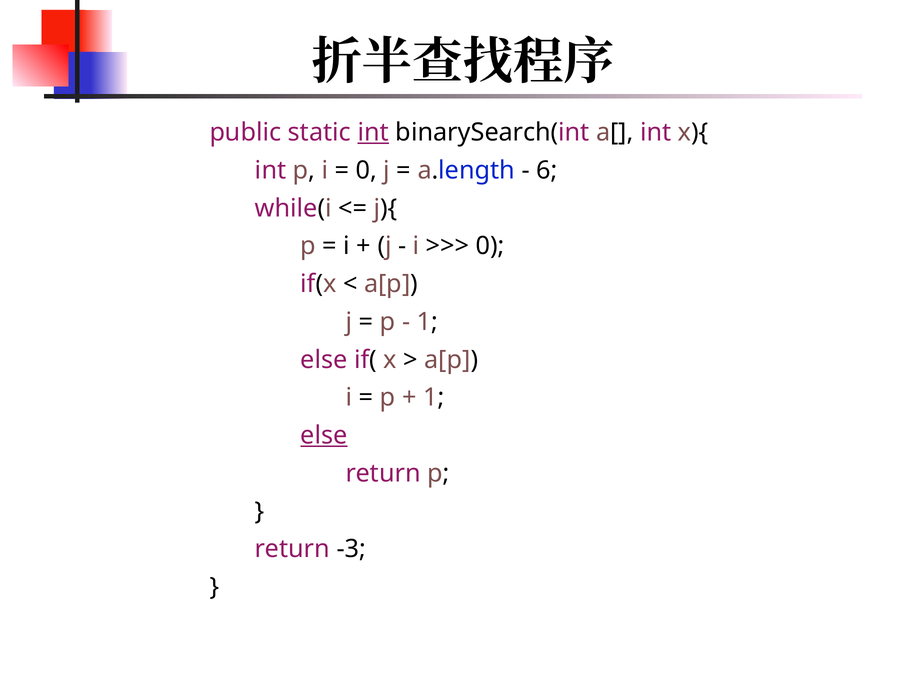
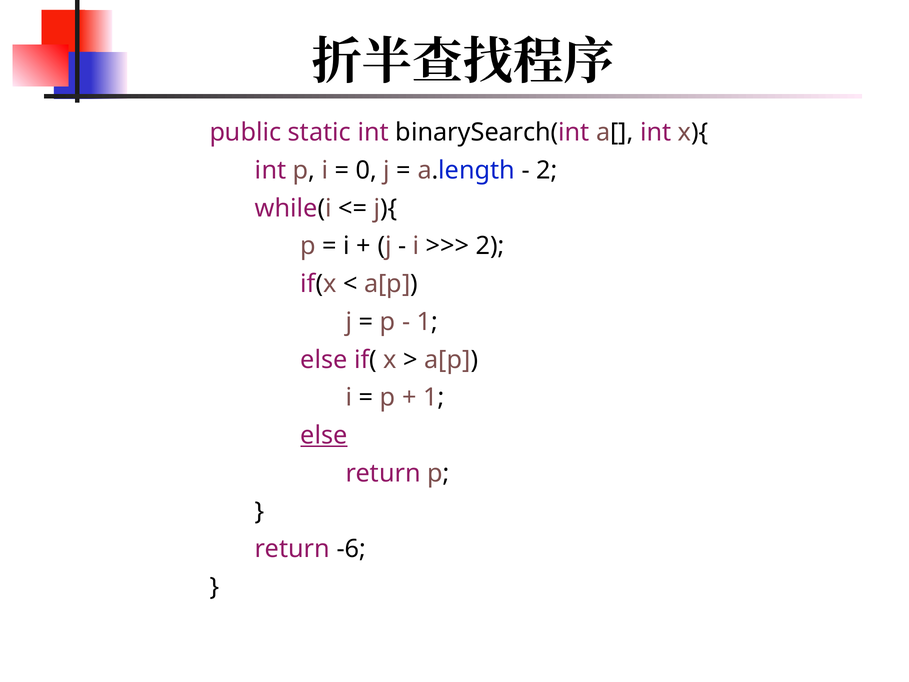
int at (373, 132) underline: present -> none
6 at (547, 170): 6 -> 2
0 at (490, 246): 0 -> 2
-3: -3 -> -6
